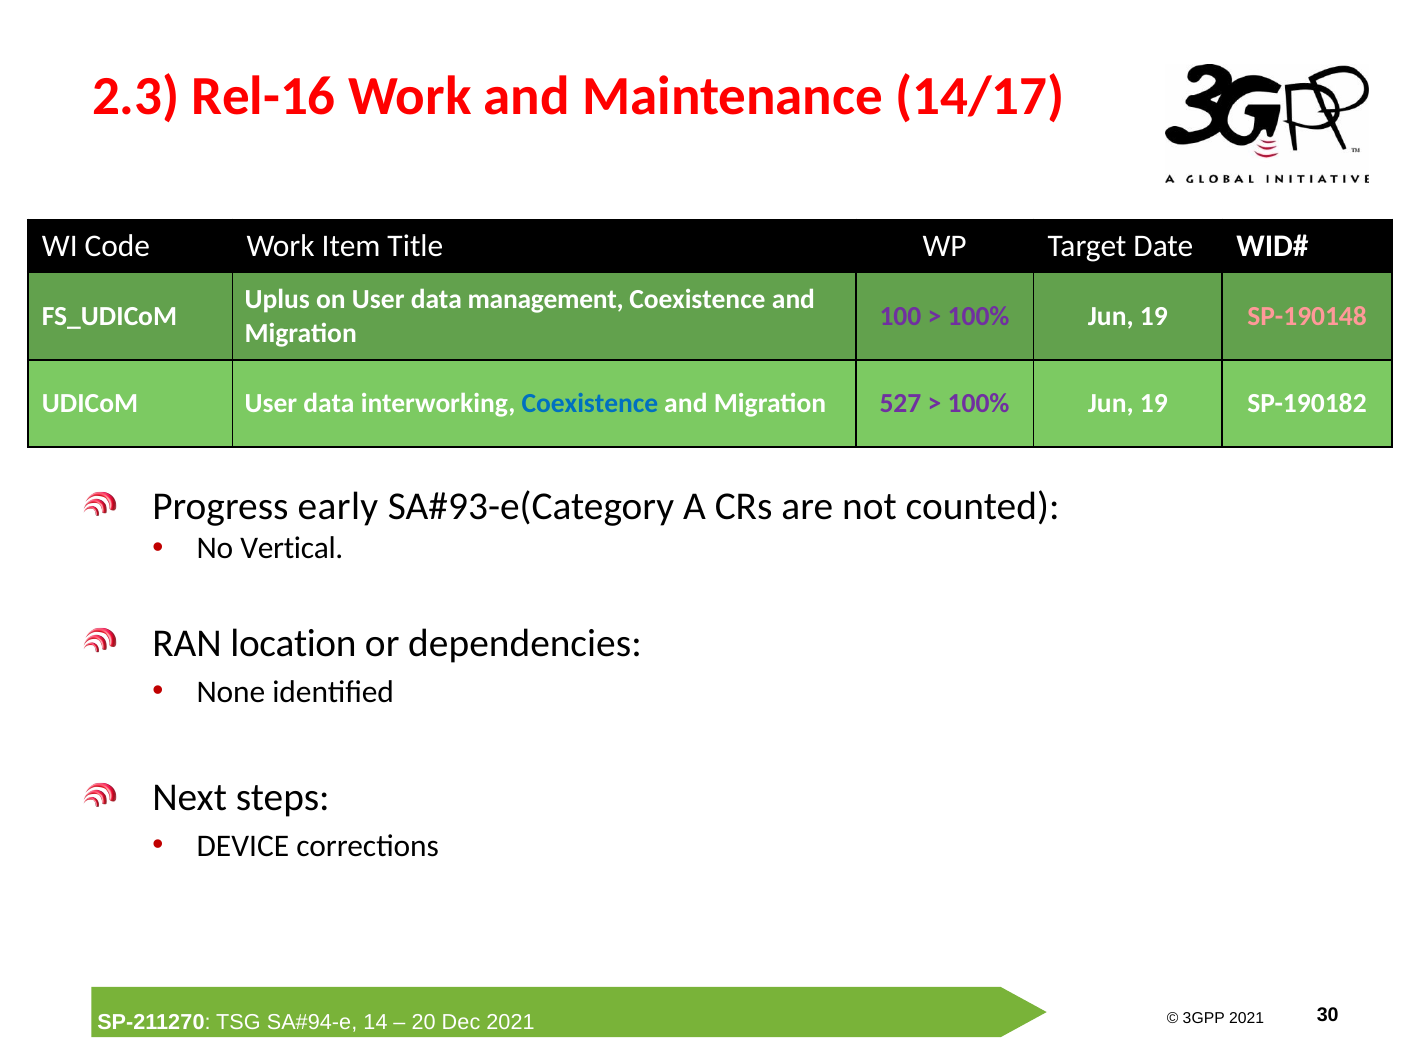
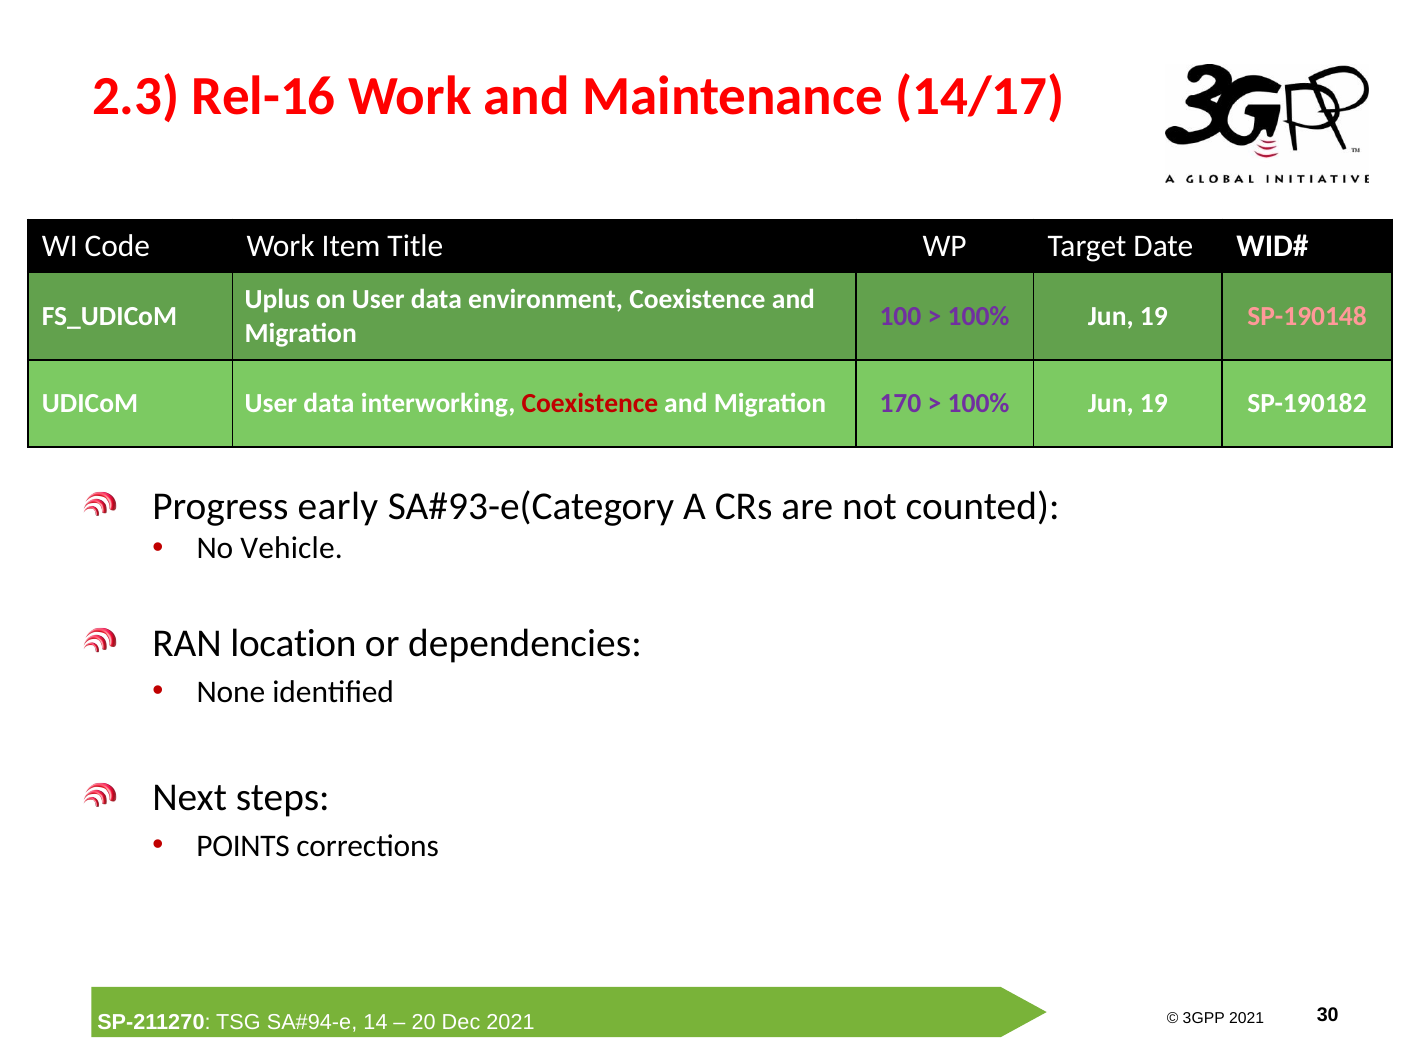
management: management -> environment
Coexistence at (590, 404) colour: blue -> red
527: 527 -> 170
Vertical: Vertical -> Vehicle
DEVICE: DEVICE -> POINTS
